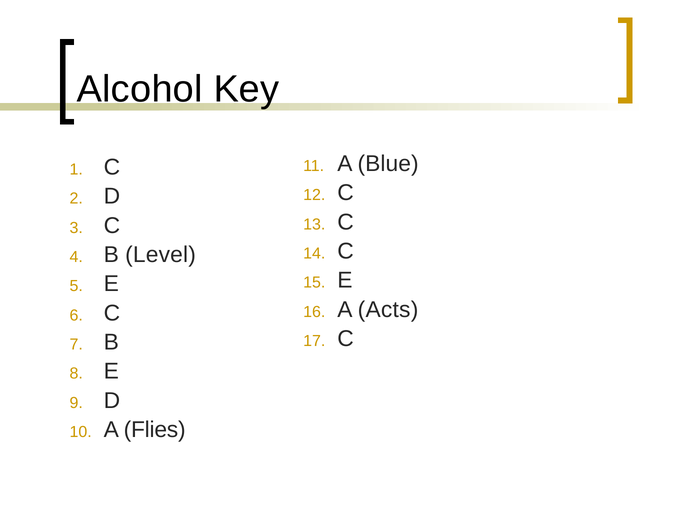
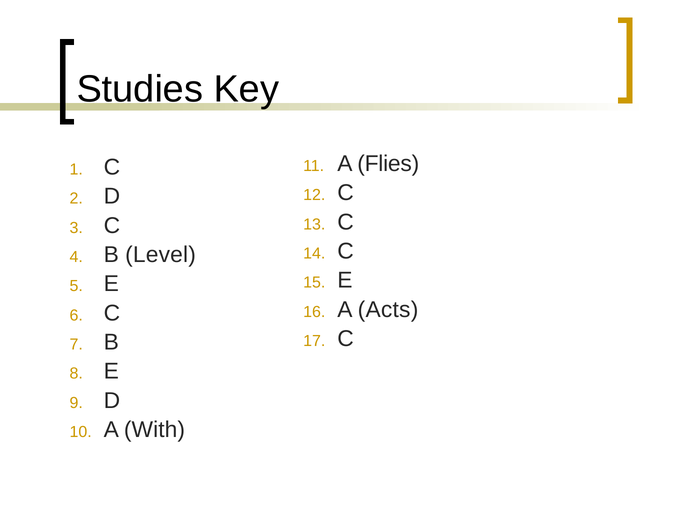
Alcohol: Alcohol -> Studies
Blue: Blue -> Flies
Flies: Flies -> With
